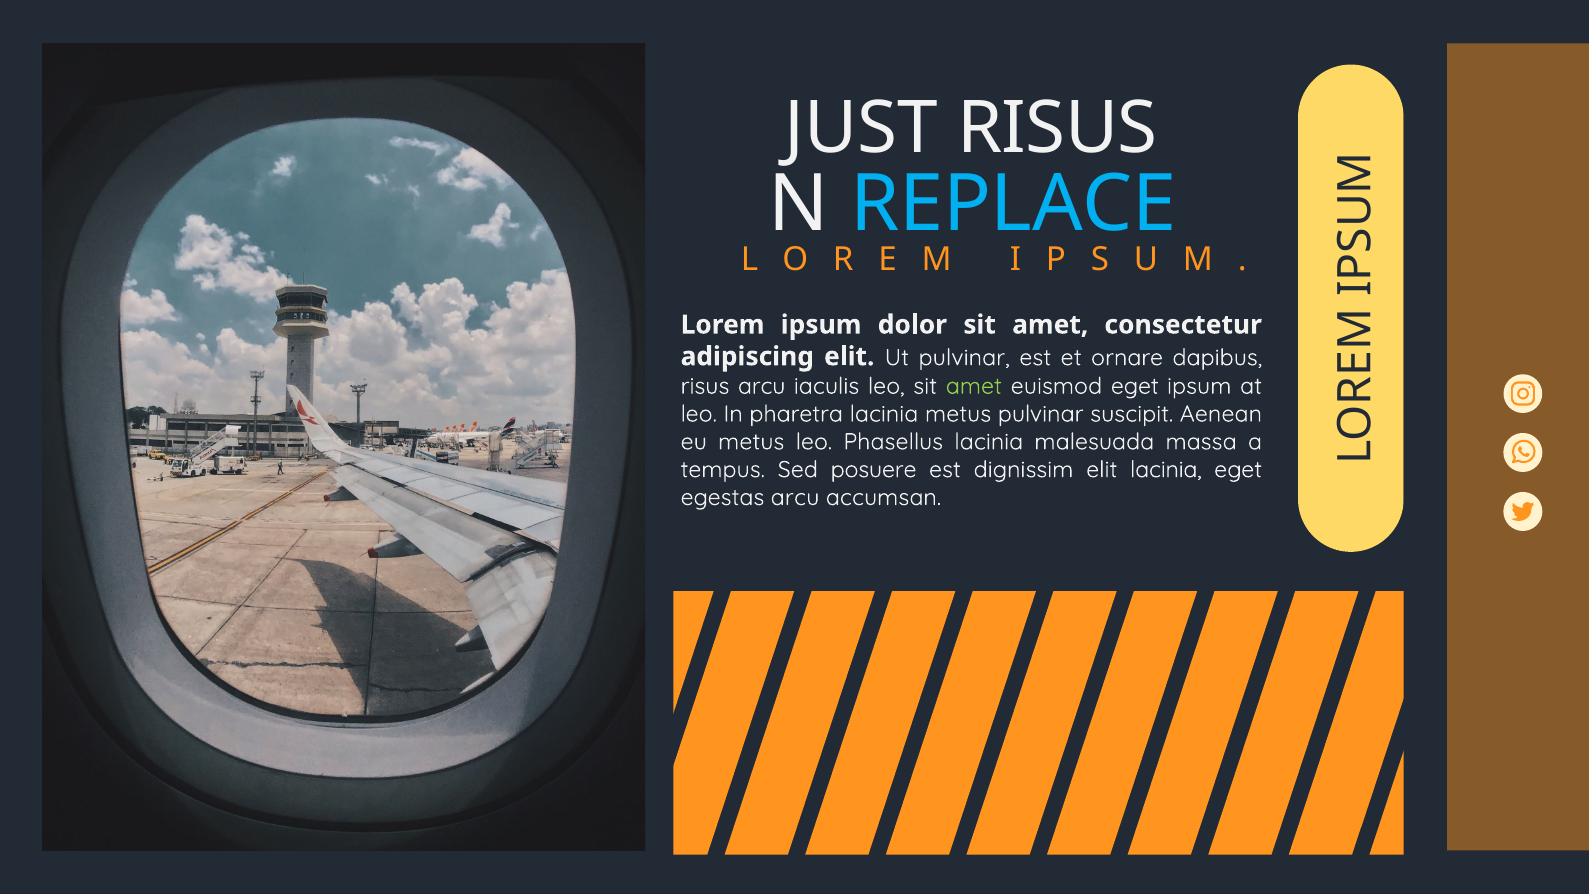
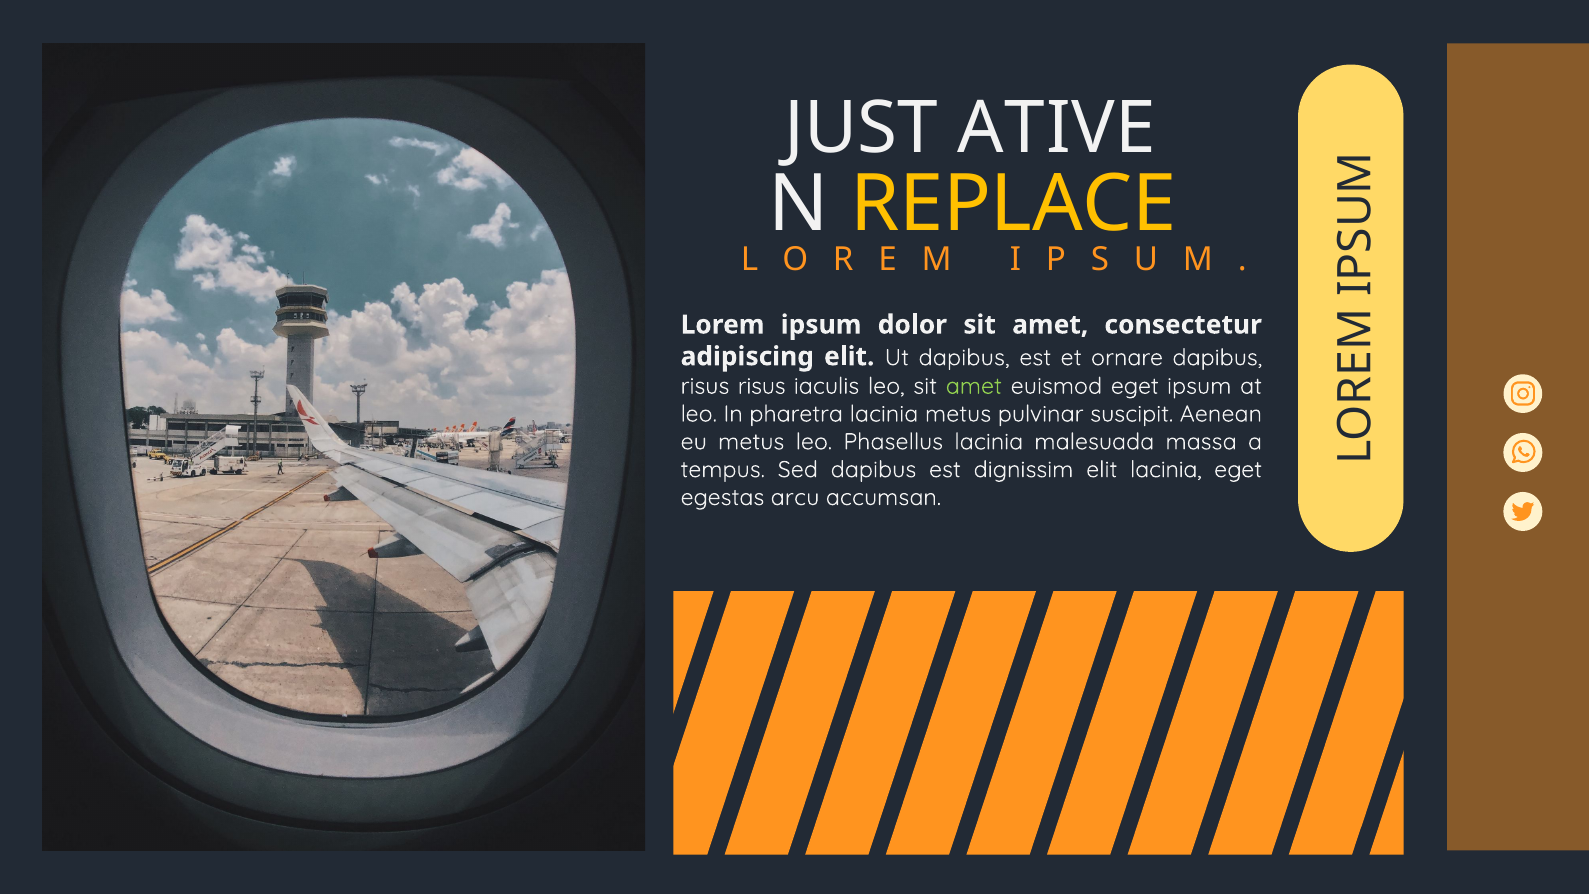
JUST RISUS: RISUS -> ATIVE
REPLACE colour: light blue -> yellow
Ut pulvinar: pulvinar -> dapibus
risus arcu: arcu -> risus
Sed posuere: posuere -> dapibus
